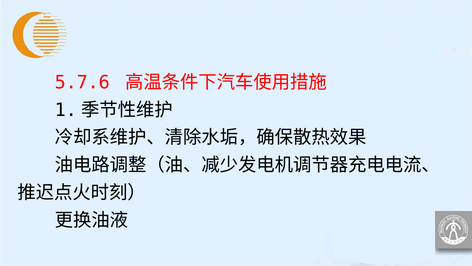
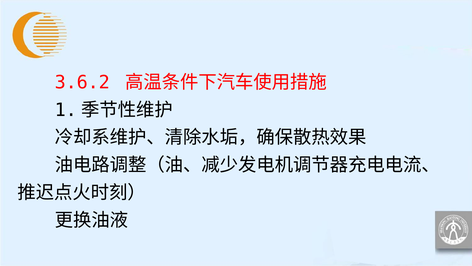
5.7.6: 5.7.6 -> 3.6.2
